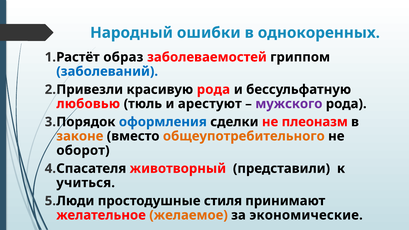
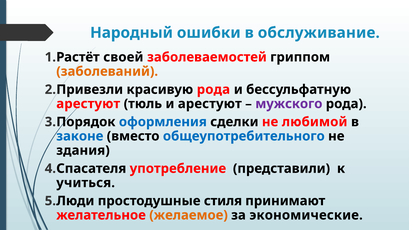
однокоренных: однокоренных -> обслуживание
образ: образ -> своей
заболеваний colour: blue -> orange
любовью at (88, 104): любовью -> арестуют
плеоназм: плеоназм -> любимой
законе colour: orange -> blue
общеупотребительного colour: orange -> blue
оборот: оборот -> здания
животворный: животворный -> употребление
